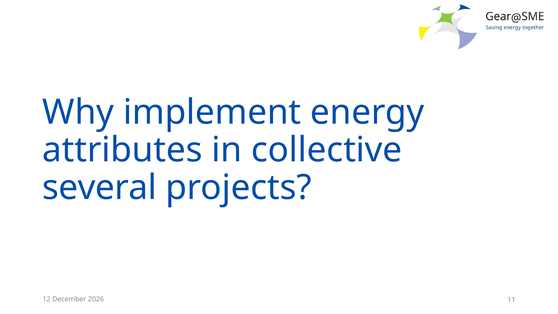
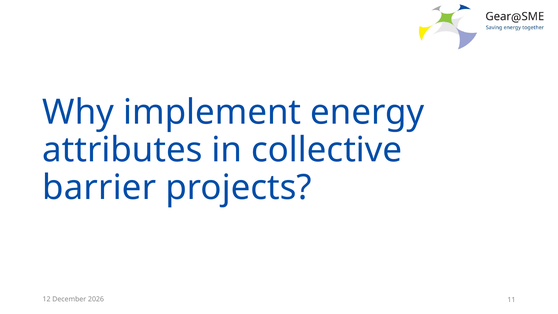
several: several -> barrier
